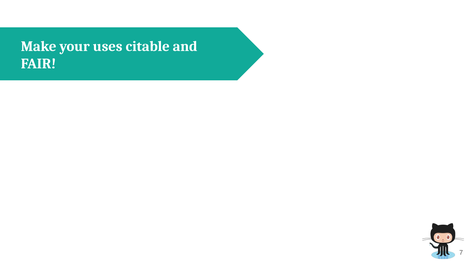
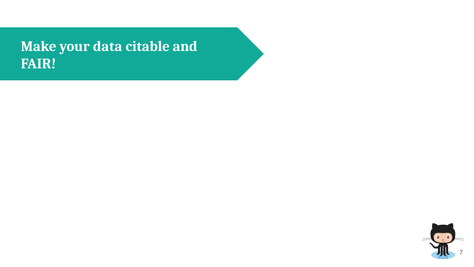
uses: uses -> data
